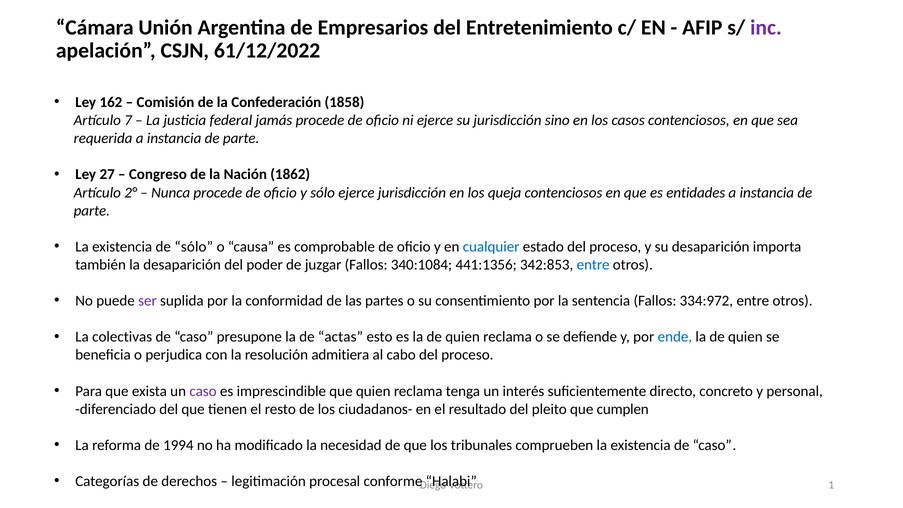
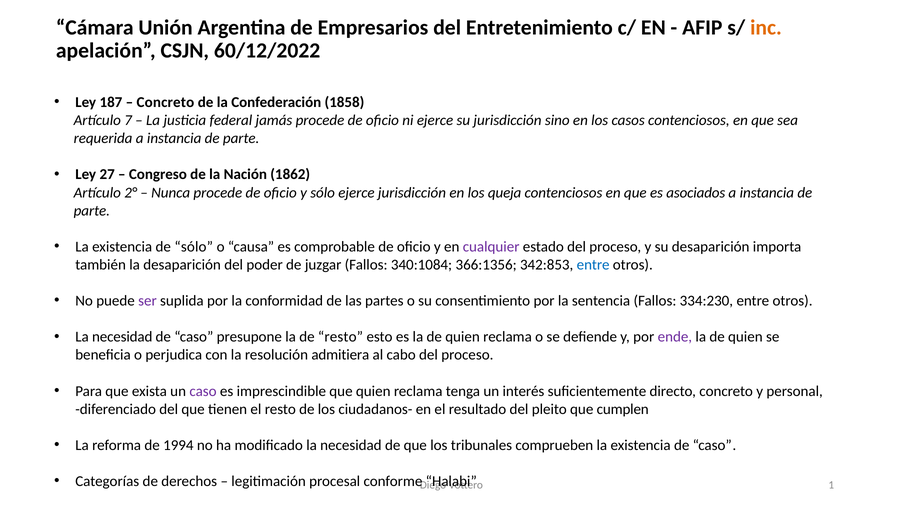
inc colour: purple -> orange
61/12/2022: 61/12/2022 -> 60/12/2022
162: 162 -> 187
Comisión at (165, 102): Comisión -> Concreto
entidades: entidades -> asociados
cualquier colour: blue -> purple
441:1356: 441:1356 -> 366:1356
334:972: 334:972 -> 334:230
colectivas at (122, 337): colectivas -> necesidad
de actas: actas -> resto
ende colour: blue -> purple
